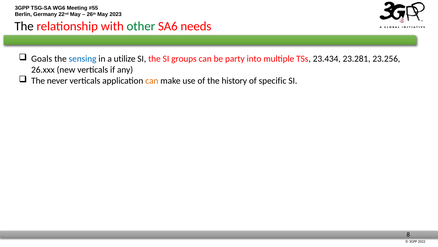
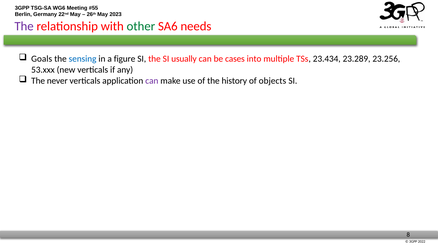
The at (24, 26) colour: black -> purple
utilize: utilize -> figure
groups: groups -> usually
party: party -> cases
23.281: 23.281 -> 23.289
26.xxx: 26.xxx -> 53.xxx
can at (152, 81) colour: orange -> purple
specific: specific -> objects
